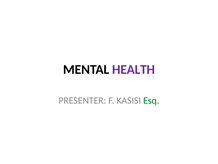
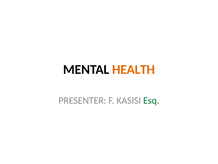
HEALTH colour: purple -> orange
